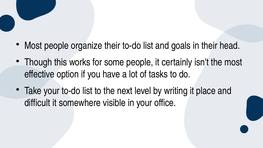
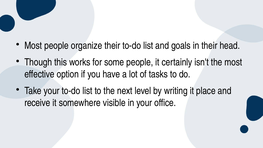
difficult: difficult -> receive
